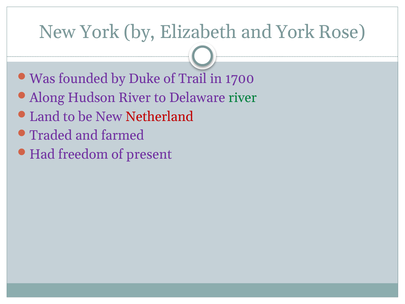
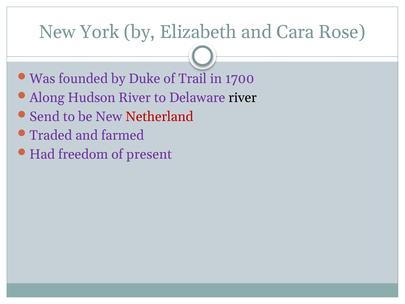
and York: York -> Cara
river at (243, 98) colour: green -> black
Land: Land -> Send
